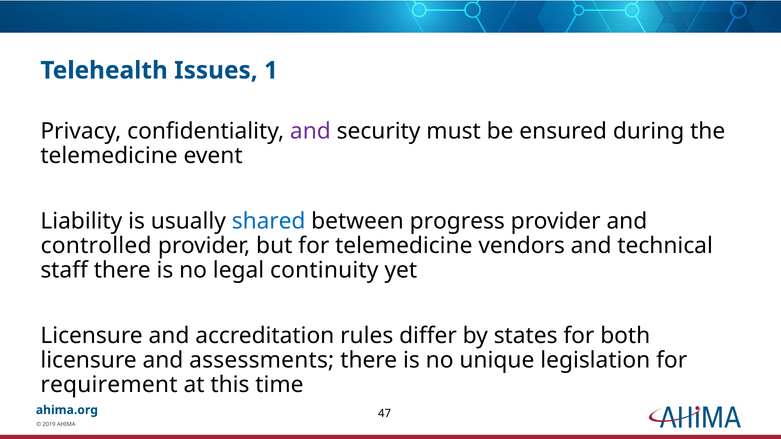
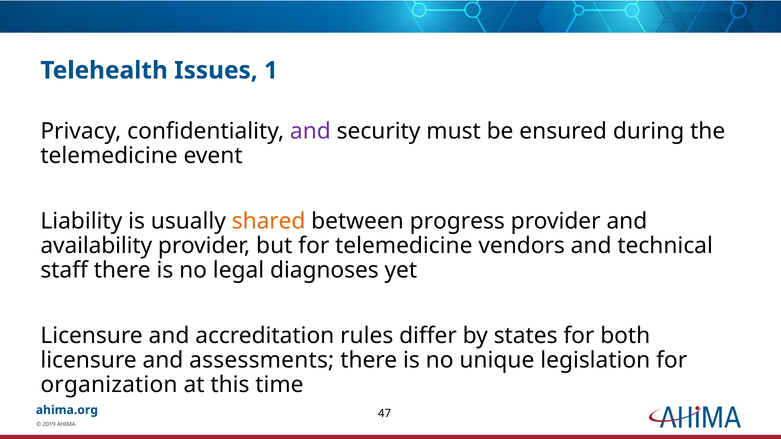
shared colour: blue -> orange
controlled: controlled -> availability
continuity: continuity -> diagnoses
requirement: requirement -> organization
